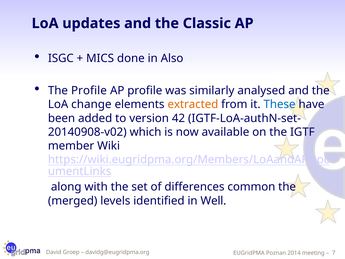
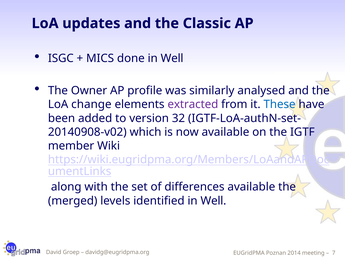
done in Also: Also -> Well
The Profile: Profile -> Owner
extracted colour: orange -> purple
42: 42 -> 32
differences common: common -> available
